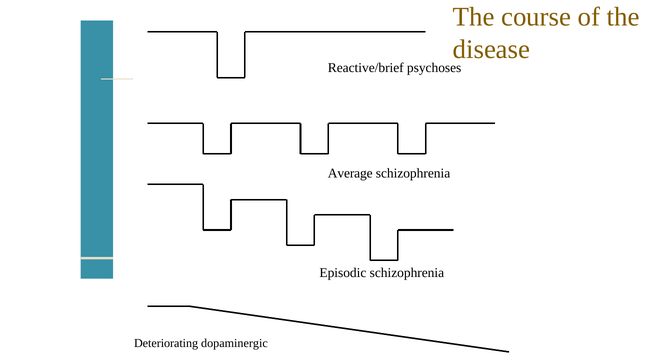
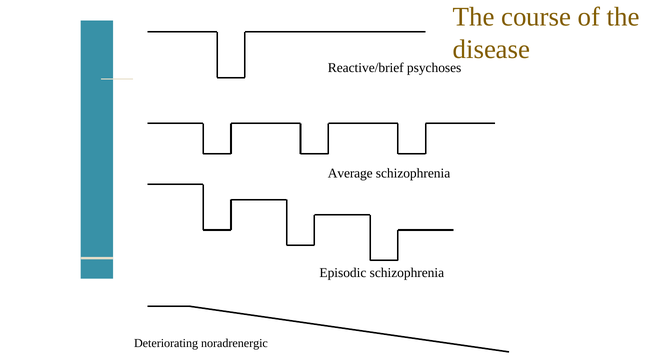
dopaminergic: dopaminergic -> noradrenergic
